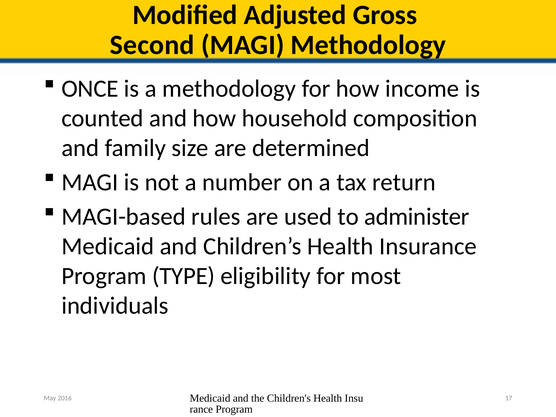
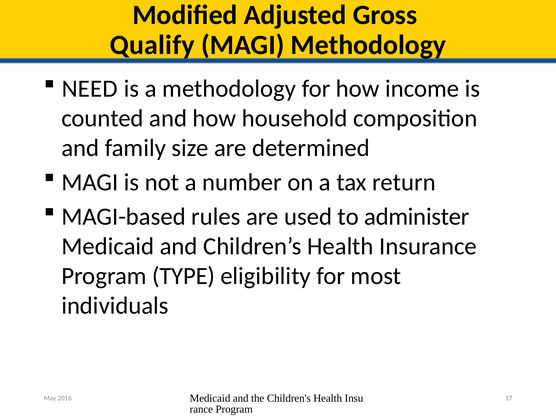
Second: Second -> Qualify
ONCE: ONCE -> NEED
